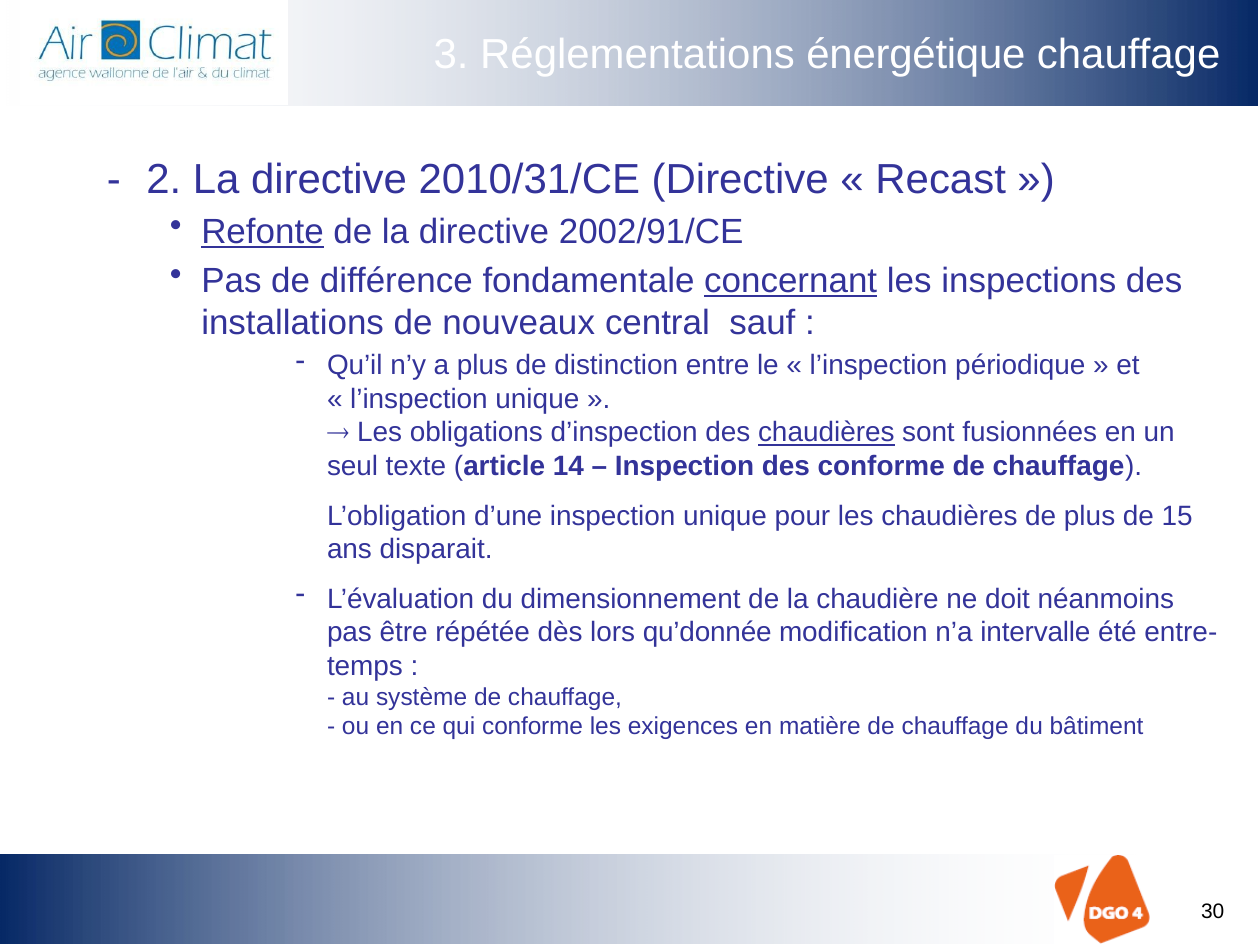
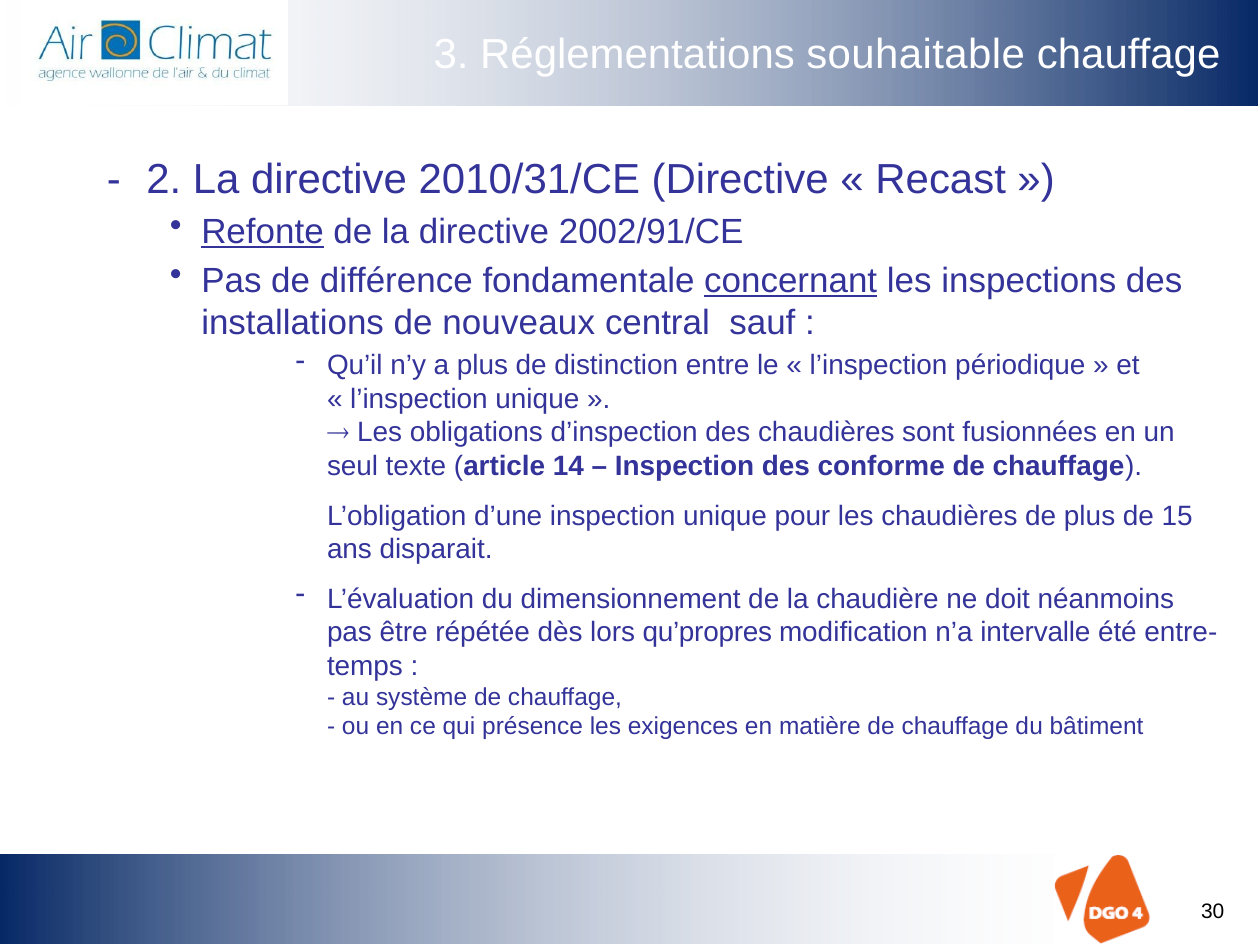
énergétique: énergétique -> souhaitable
chaudières at (826, 432) underline: present -> none
qu’donnée: qu’donnée -> qu’propres
qui conforme: conforme -> présence
